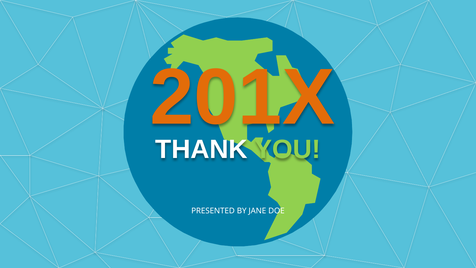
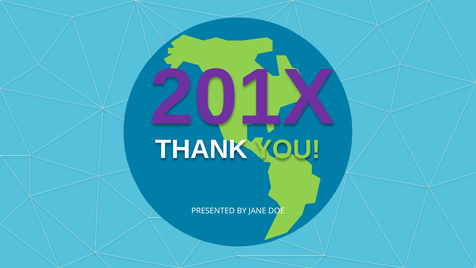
201X colour: orange -> purple
